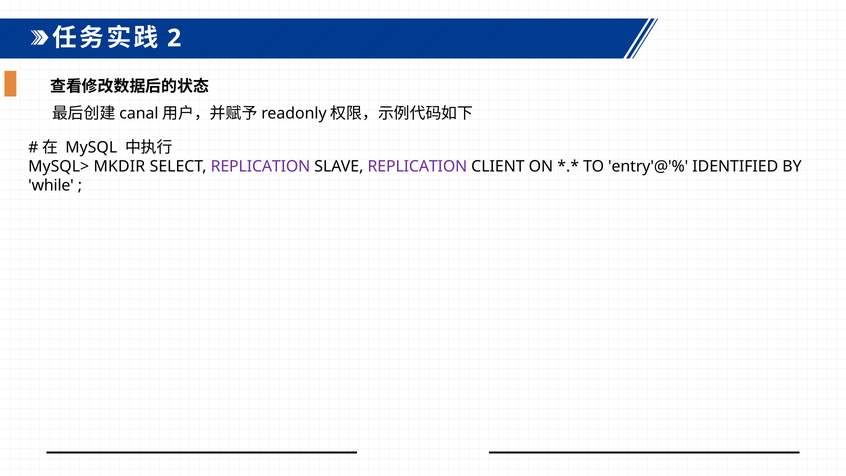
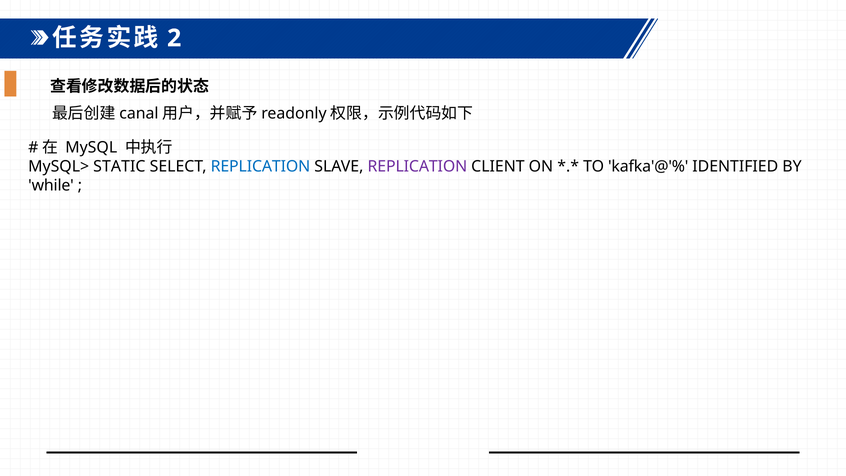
MKDIR: MKDIR -> STATIC
REPLICATION at (260, 166) colour: purple -> blue
entry'@'%: entry'@'% -> kafka'@'%
